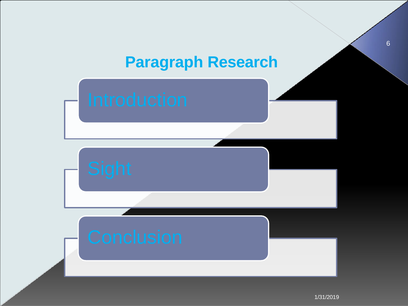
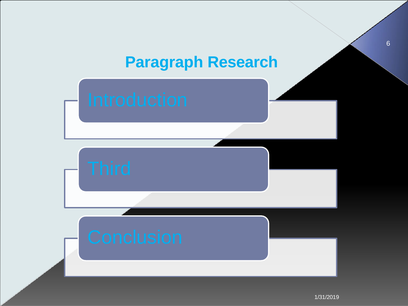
Sight: Sight -> Third
